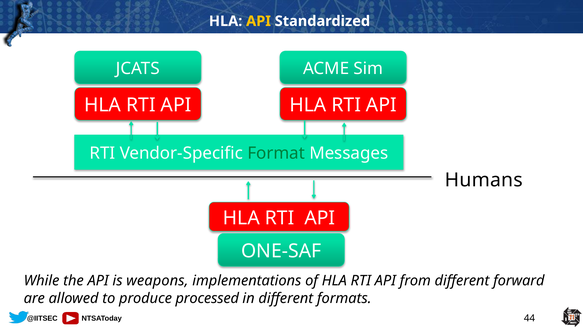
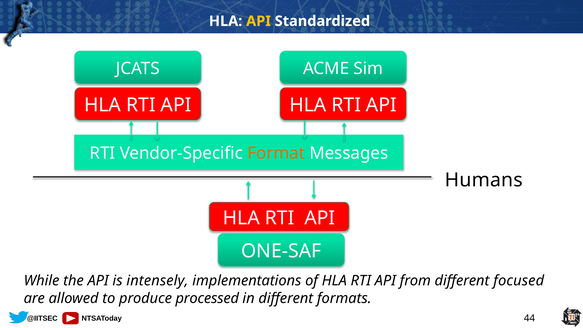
Format colour: green -> orange
weapons: weapons -> intensely
forward: forward -> focused
